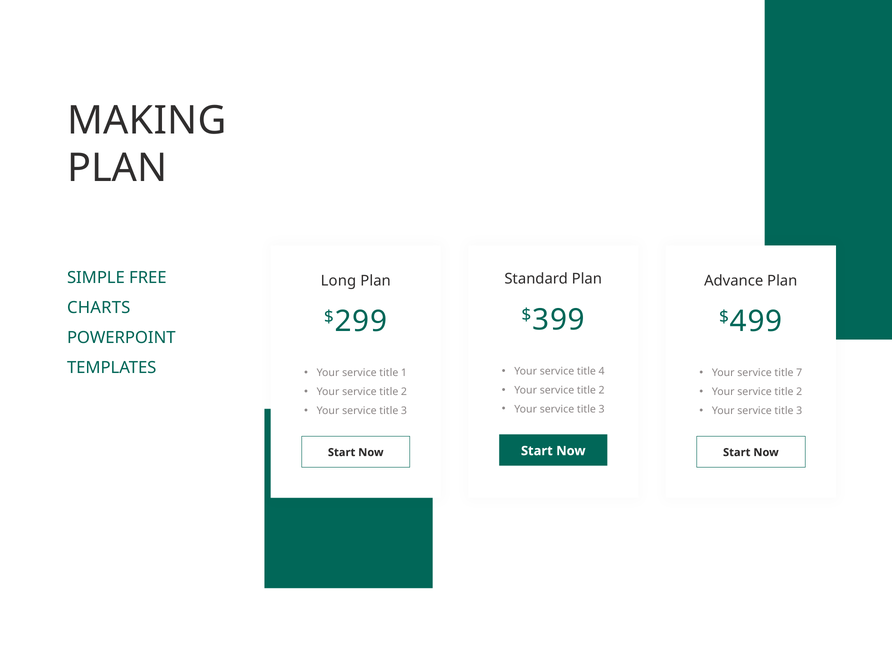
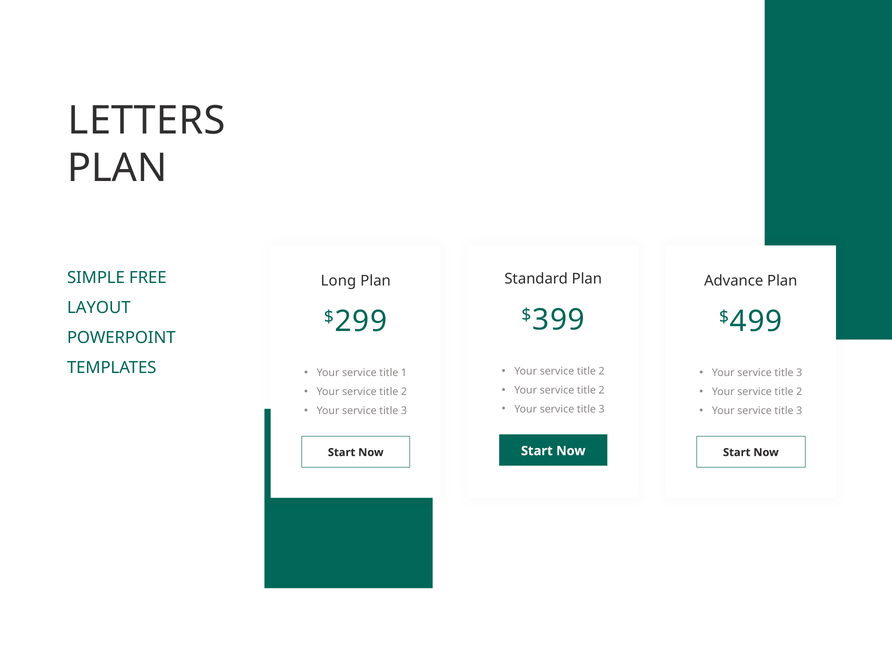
MAKING: MAKING -> LETTERS
CHARTS: CHARTS -> LAYOUT
4 at (602, 371): 4 -> 2
7 at (799, 373): 7 -> 3
